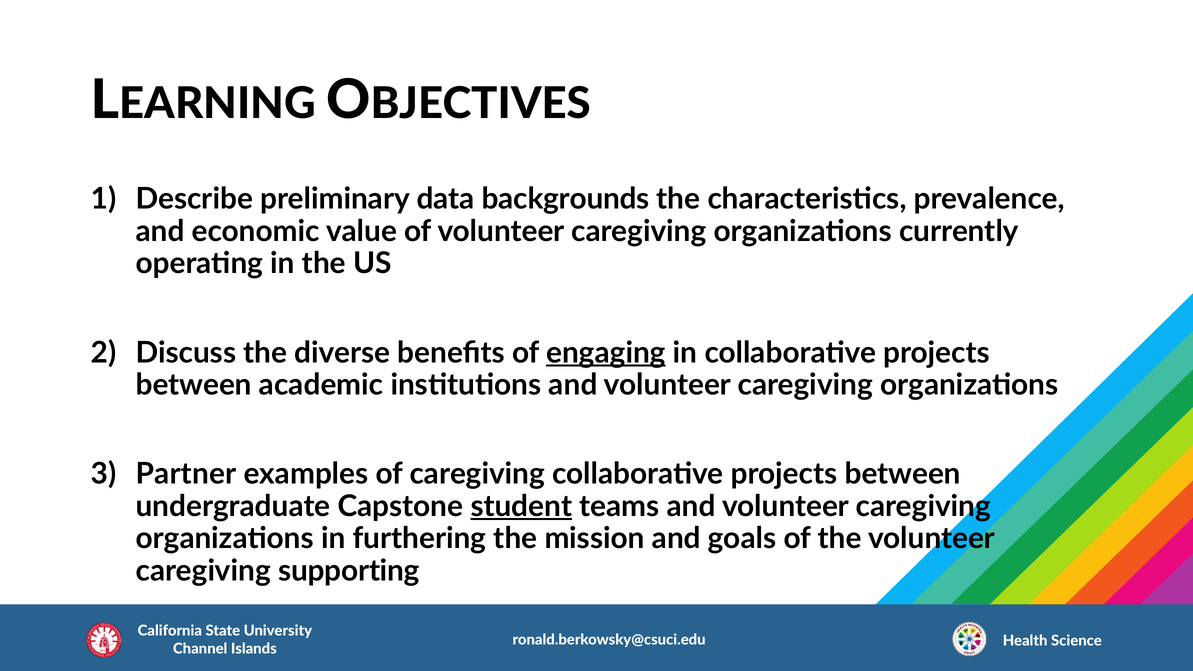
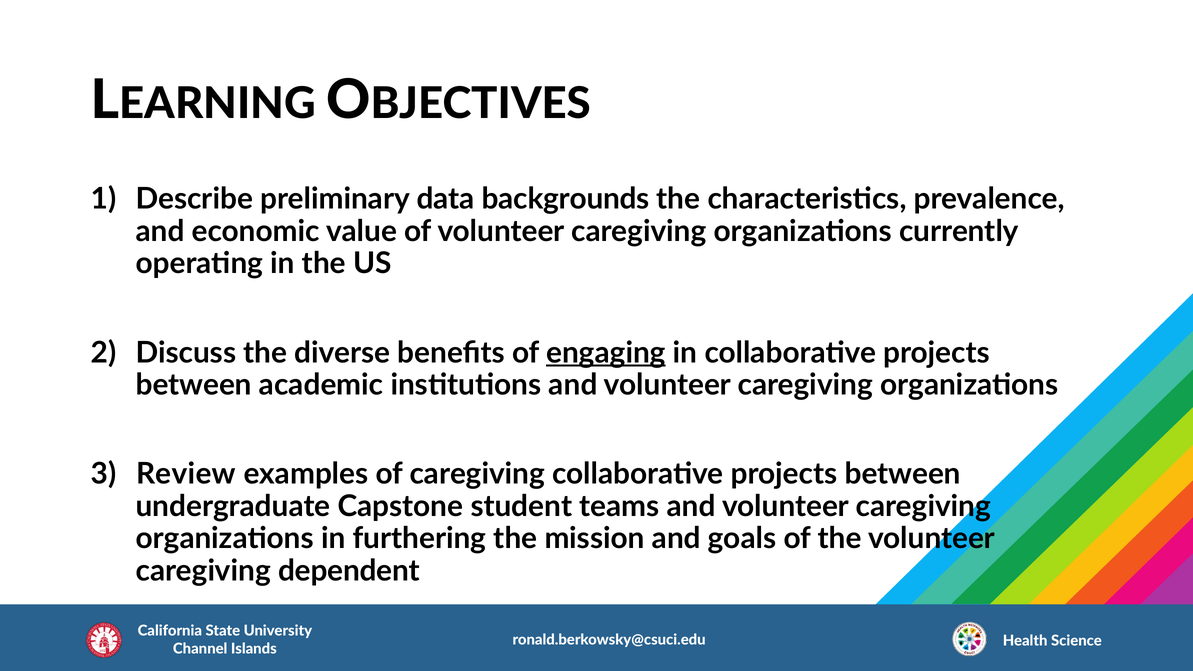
Partner: Partner -> Review
student underline: present -> none
supporting: supporting -> dependent
